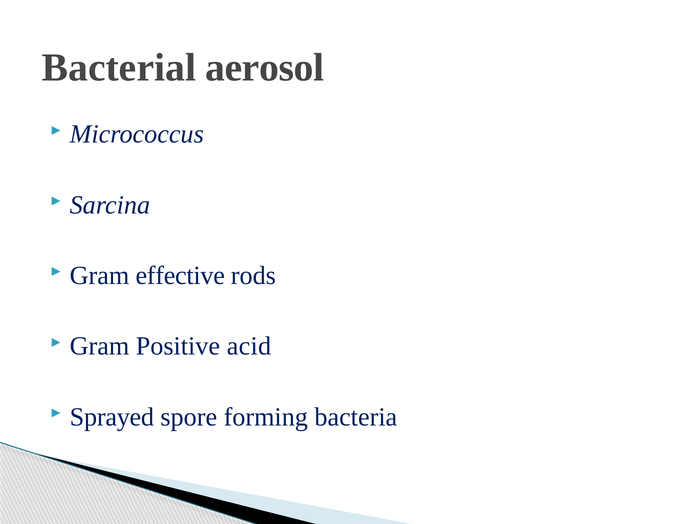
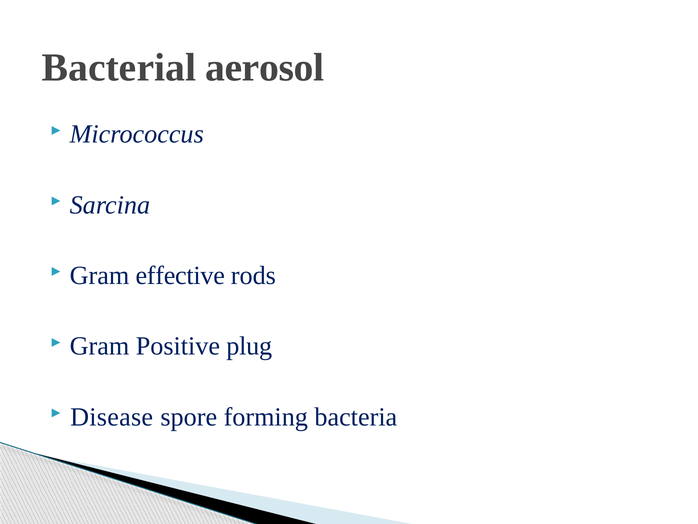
acid: acid -> plug
Sprayed: Sprayed -> Disease
